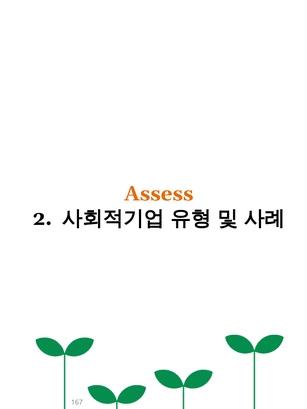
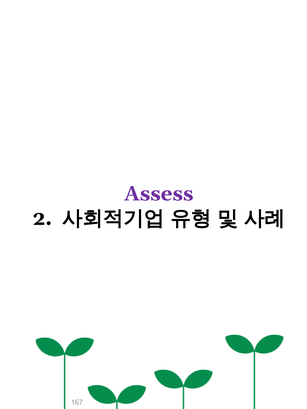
Assess colour: orange -> purple
